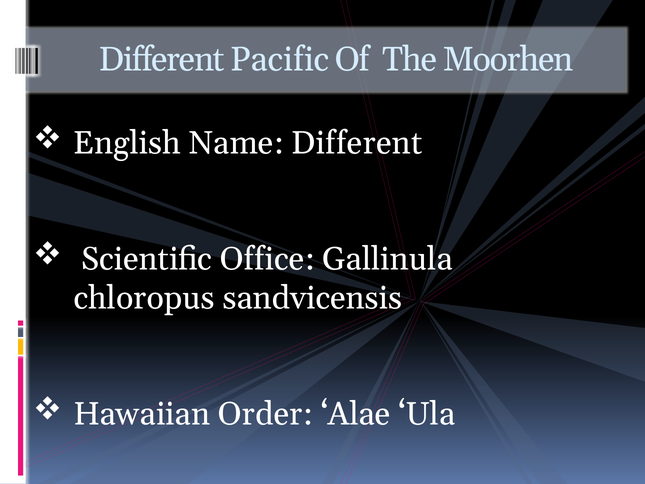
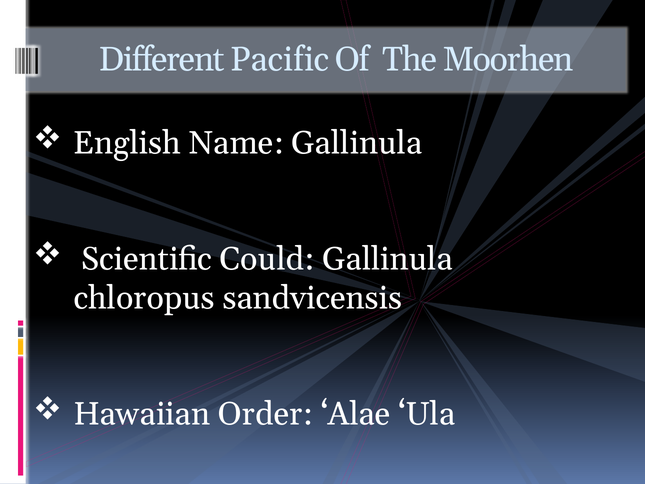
Name Different: Different -> Gallinula
Office: Office -> Could
